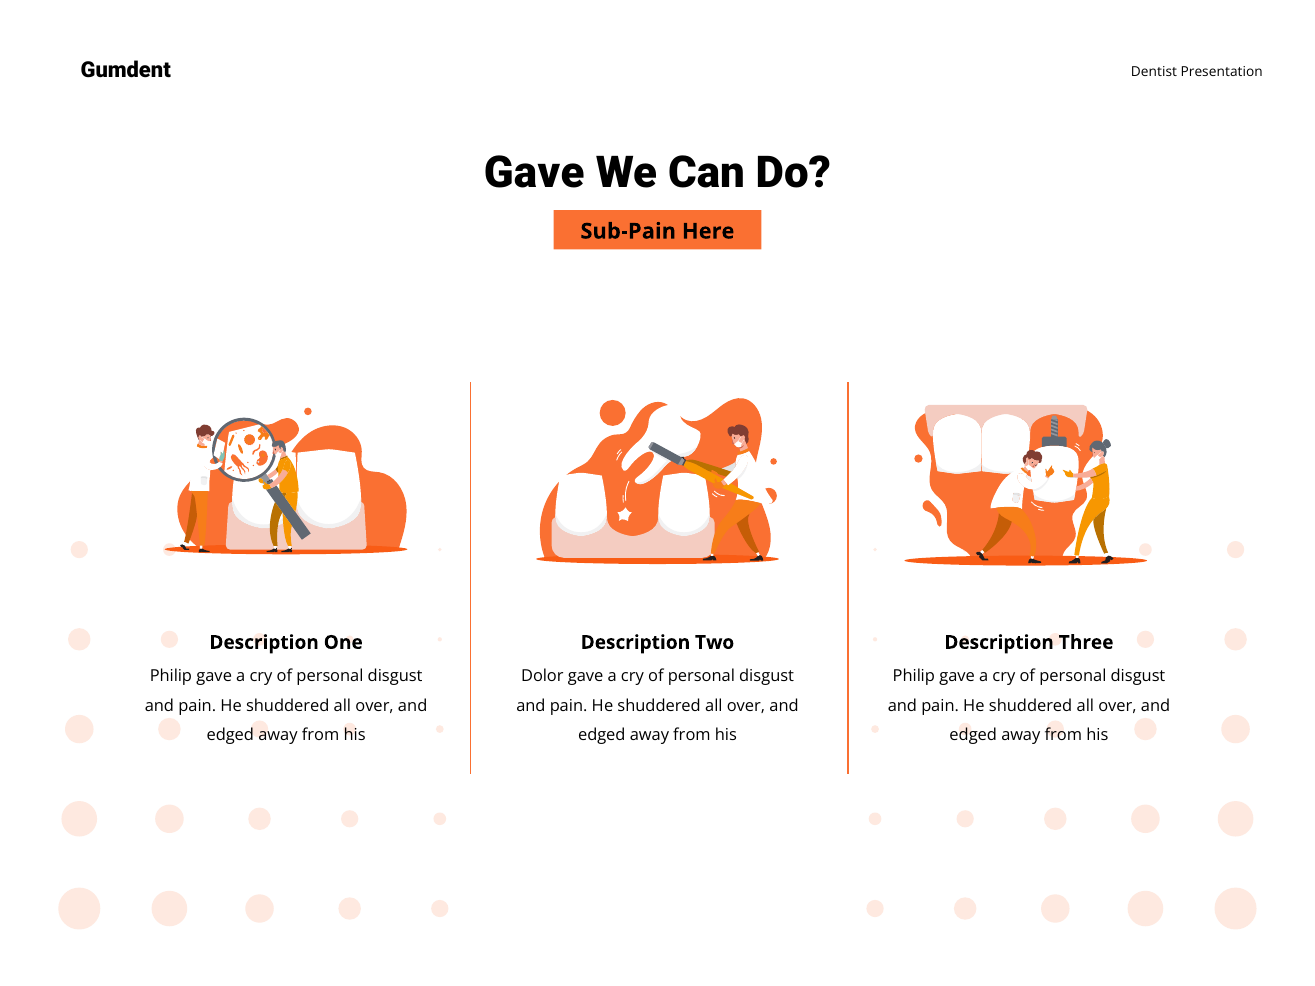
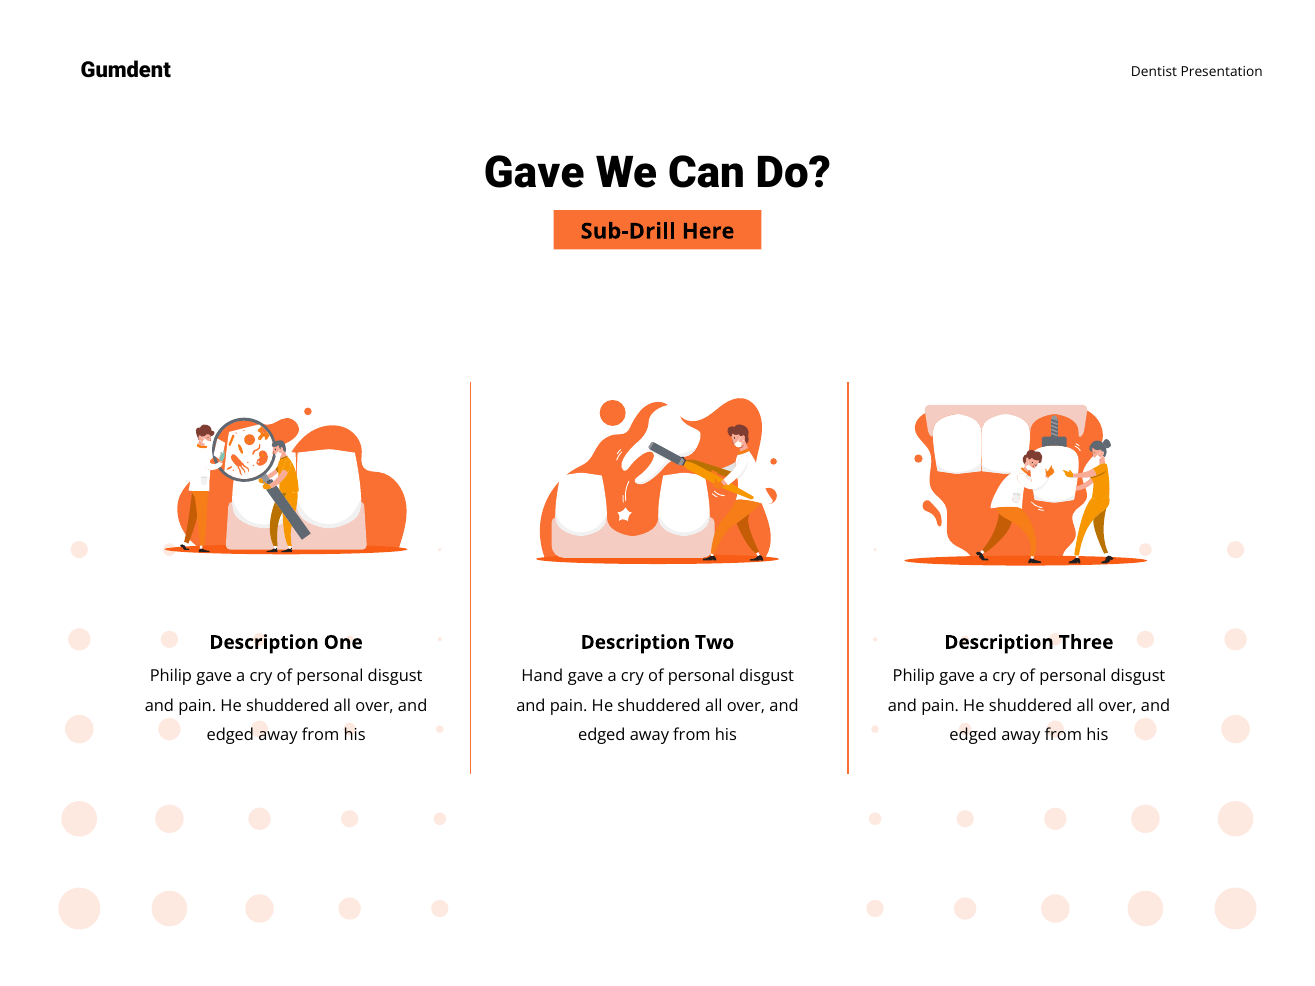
Sub-Pain: Sub-Pain -> Sub-Drill
Dolor: Dolor -> Hand
